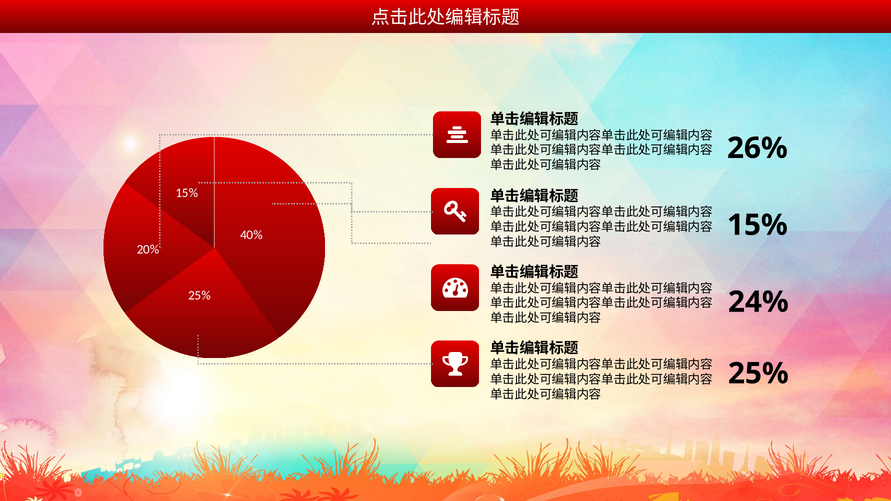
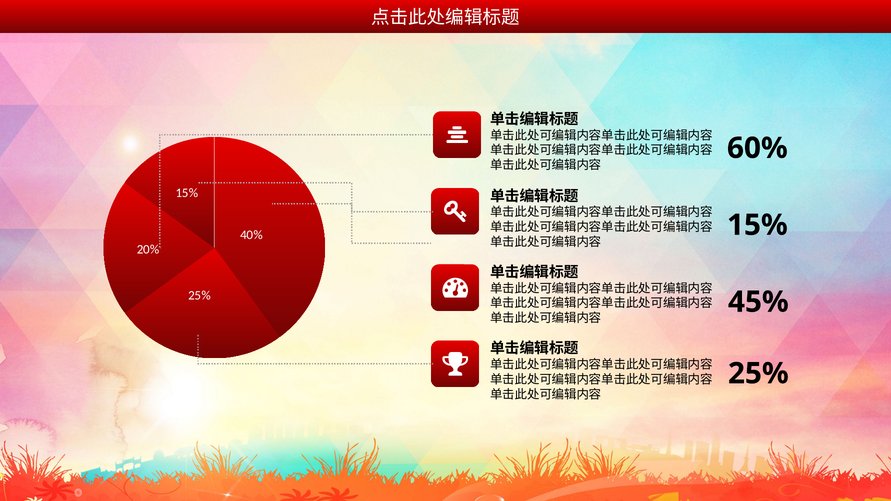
26%: 26% -> 60%
24%: 24% -> 45%
